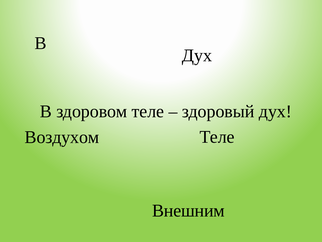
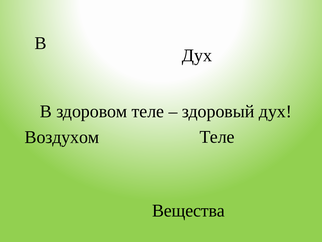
Внешним: Внешним -> Вещества
